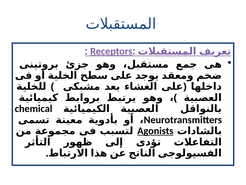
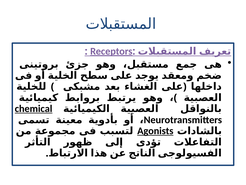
chemical underline: none -> present
